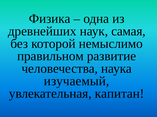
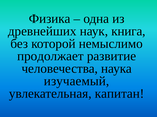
самая: самая -> книга
правильном: правильном -> продолжает
